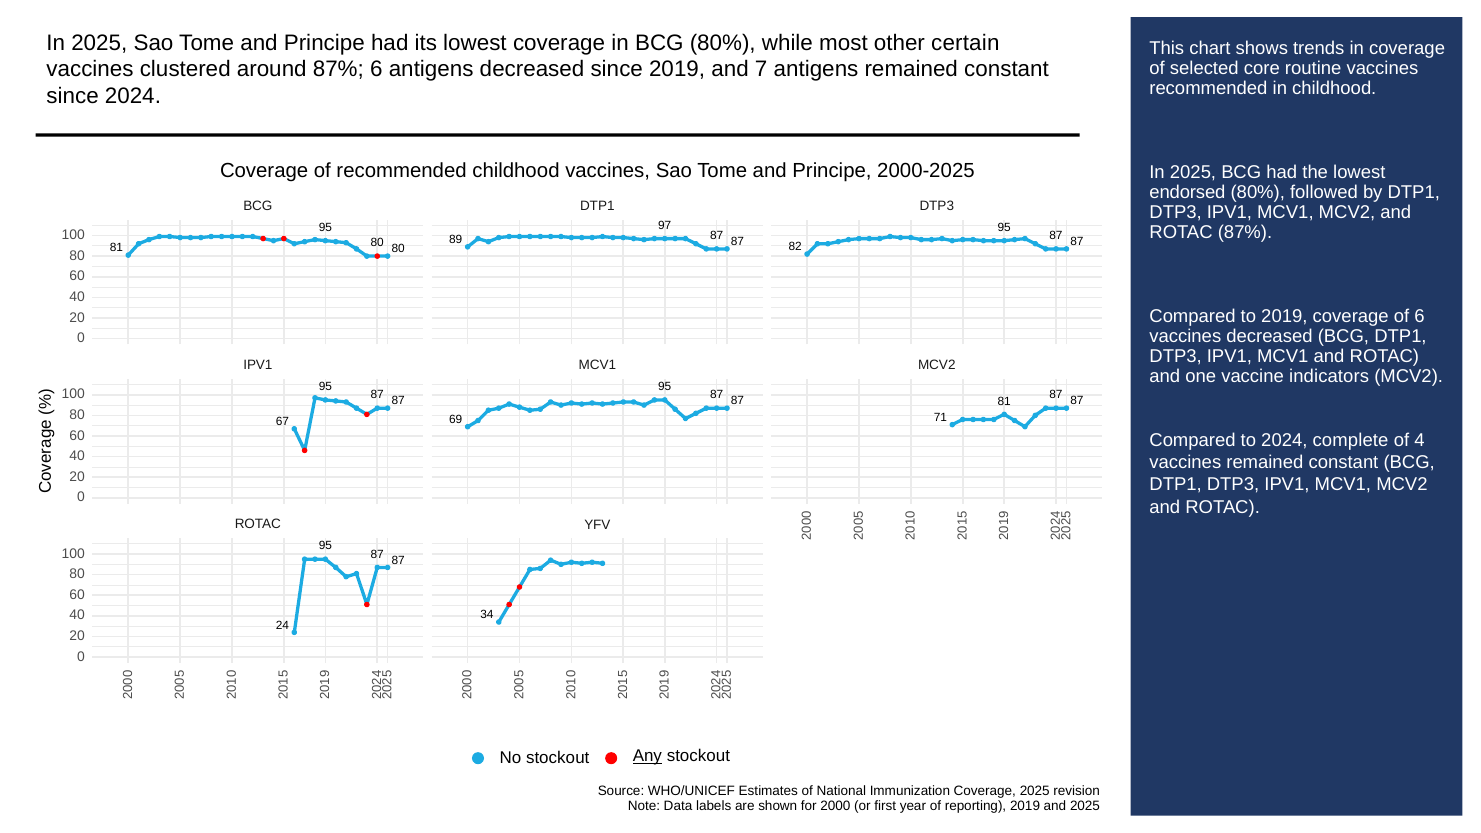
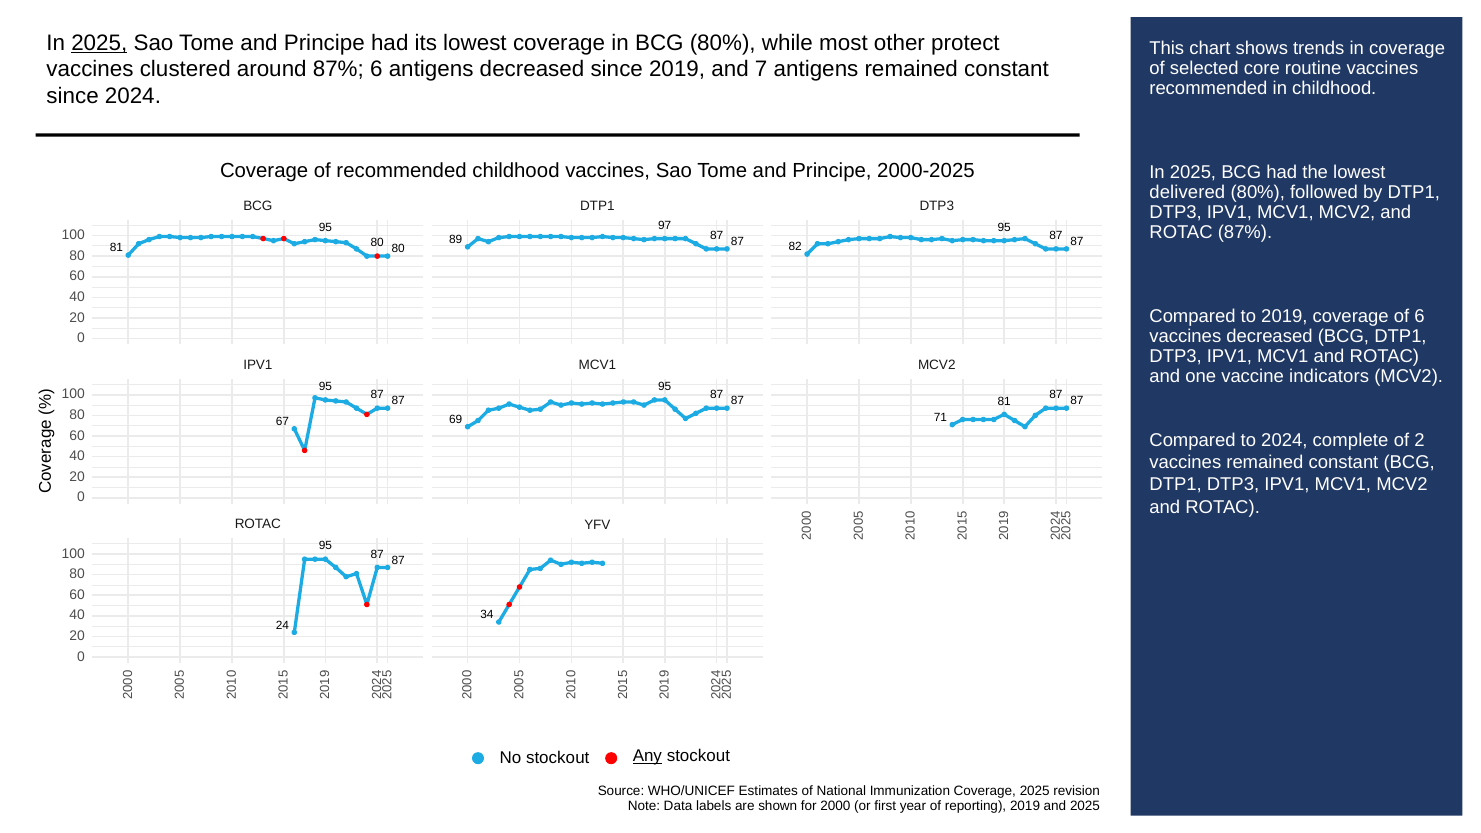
2025 at (99, 43) underline: none -> present
certain: certain -> protect
endorsed: endorsed -> delivered
of 4: 4 -> 2
